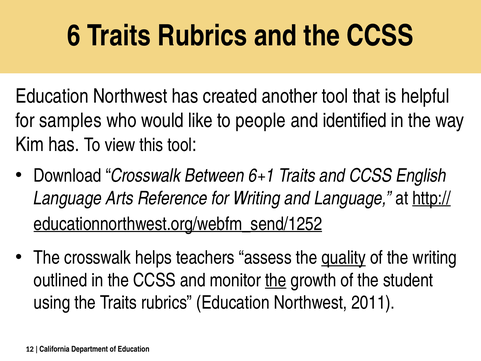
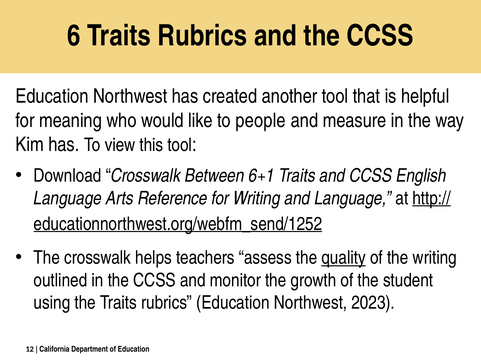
samples: samples -> meaning
identified: identified -> measure
the at (276, 280) underline: present -> none
2011: 2011 -> 2023
